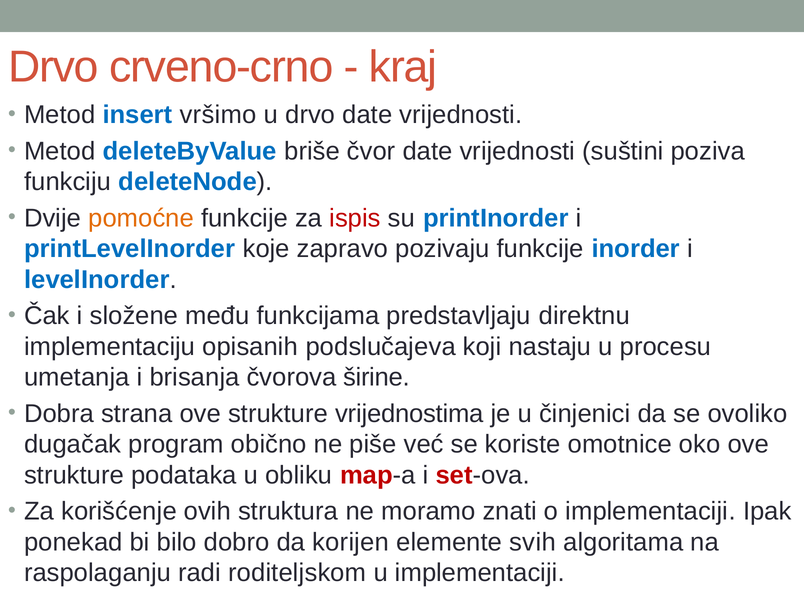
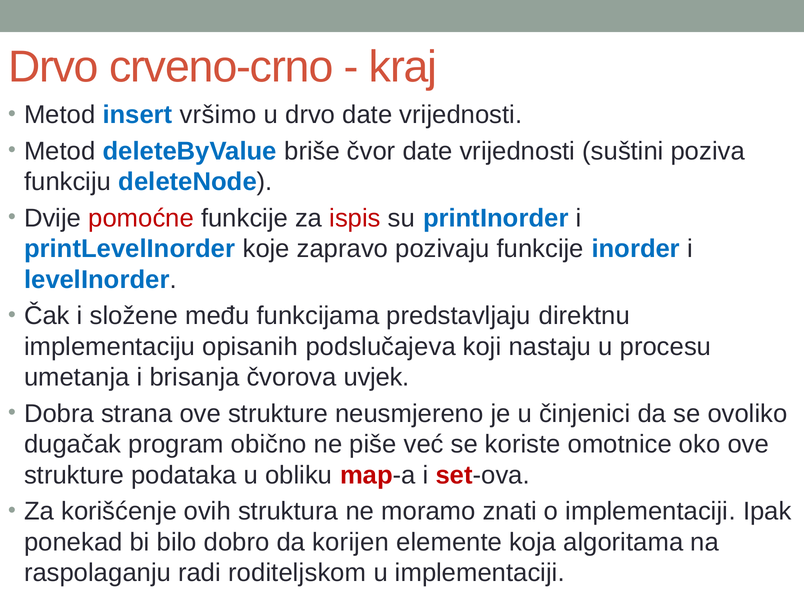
pomoćne colour: orange -> red
širine: širine -> uvjek
vrijednostima: vrijednostima -> neusmjereno
svih: svih -> koja
